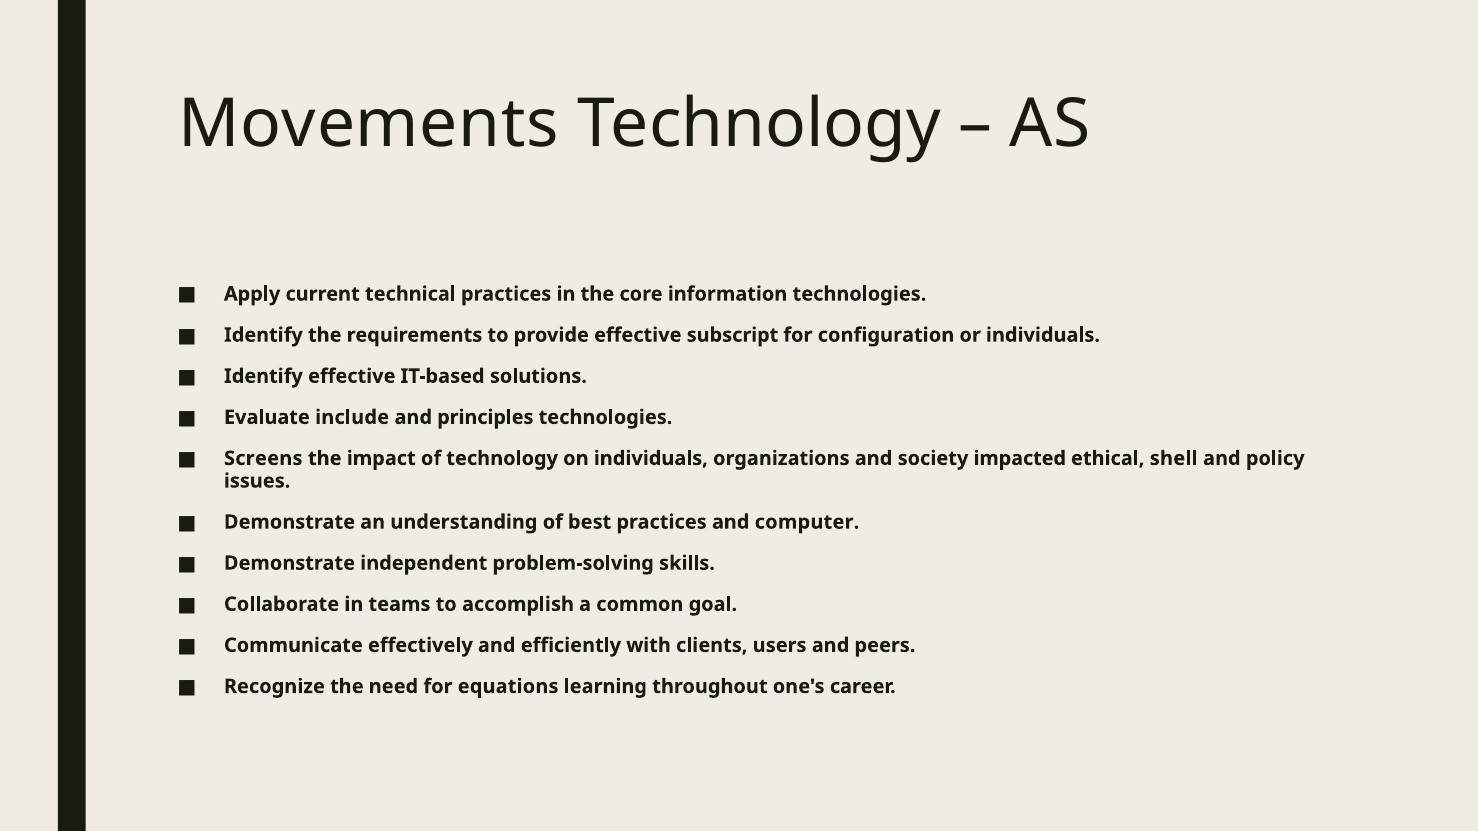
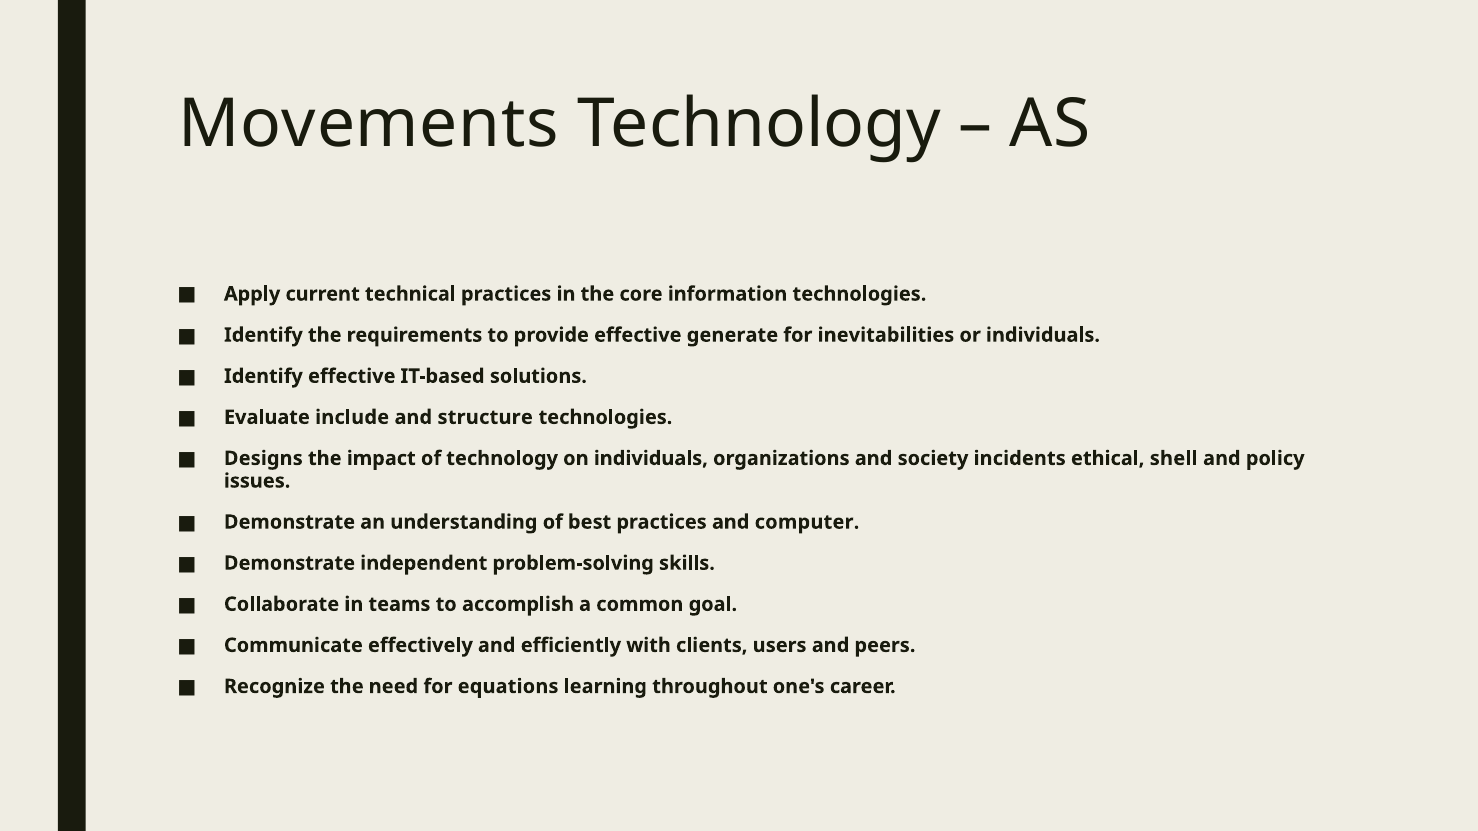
subscript: subscript -> generate
configuration: configuration -> inevitabilities
principles: principles -> structure
Screens: Screens -> Designs
impacted: impacted -> incidents
